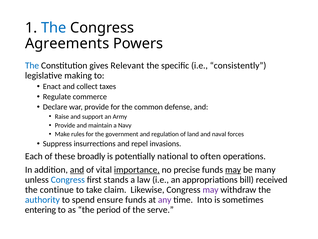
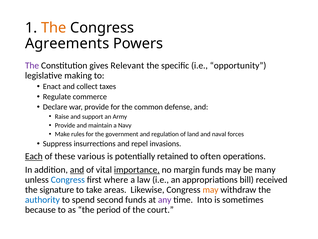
The at (54, 28) colour: blue -> orange
The at (32, 65) colour: blue -> purple
consistently: consistently -> opportunity
Each underline: none -> present
broadly: broadly -> various
national: national -> retained
precise: precise -> margin
may at (233, 169) underline: present -> none
stands: stands -> where
continue: continue -> signature
claim: claim -> areas
may at (211, 189) colour: purple -> orange
ensure: ensure -> second
entering: entering -> because
serve: serve -> court
